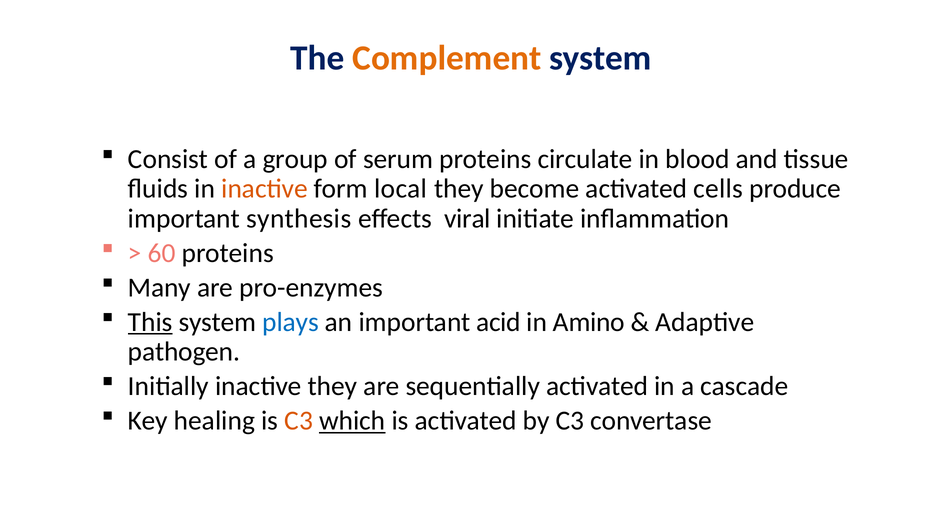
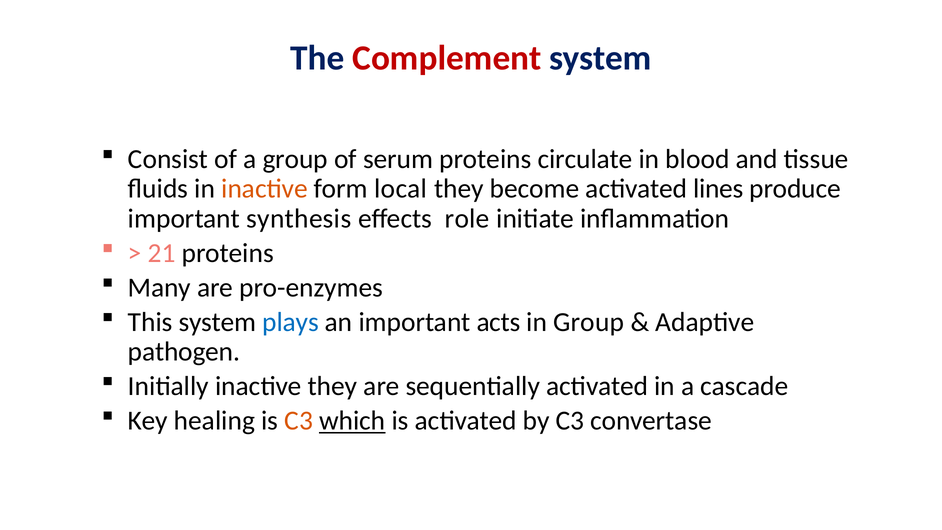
Complement colour: orange -> red
cells: cells -> lines
viral: viral -> role
60: 60 -> 21
This underline: present -> none
acid: acid -> acts
in Amino: Amino -> Group
